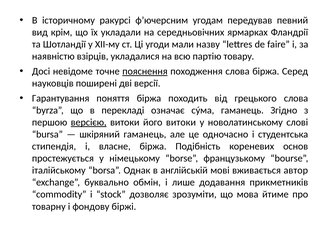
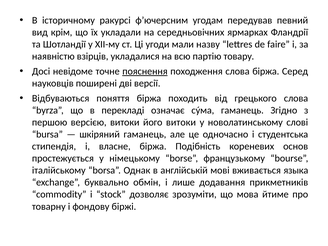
Гарантування: Гарантування -> Відбуваються
версією underline: present -> none
автор: автор -> языка
